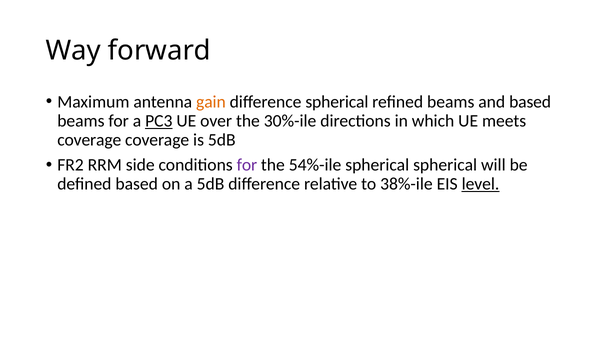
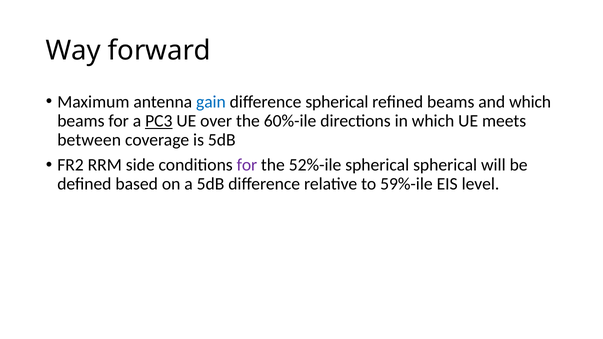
gain colour: orange -> blue
and based: based -> which
30%-ile: 30%-ile -> 60%-ile
coverage at (89, 140): coverage -> between
54%-ile: 54%-ile -> 52%-ile
38%-ile: 38%-ile -> 59%-ile
level underline: present -> none
